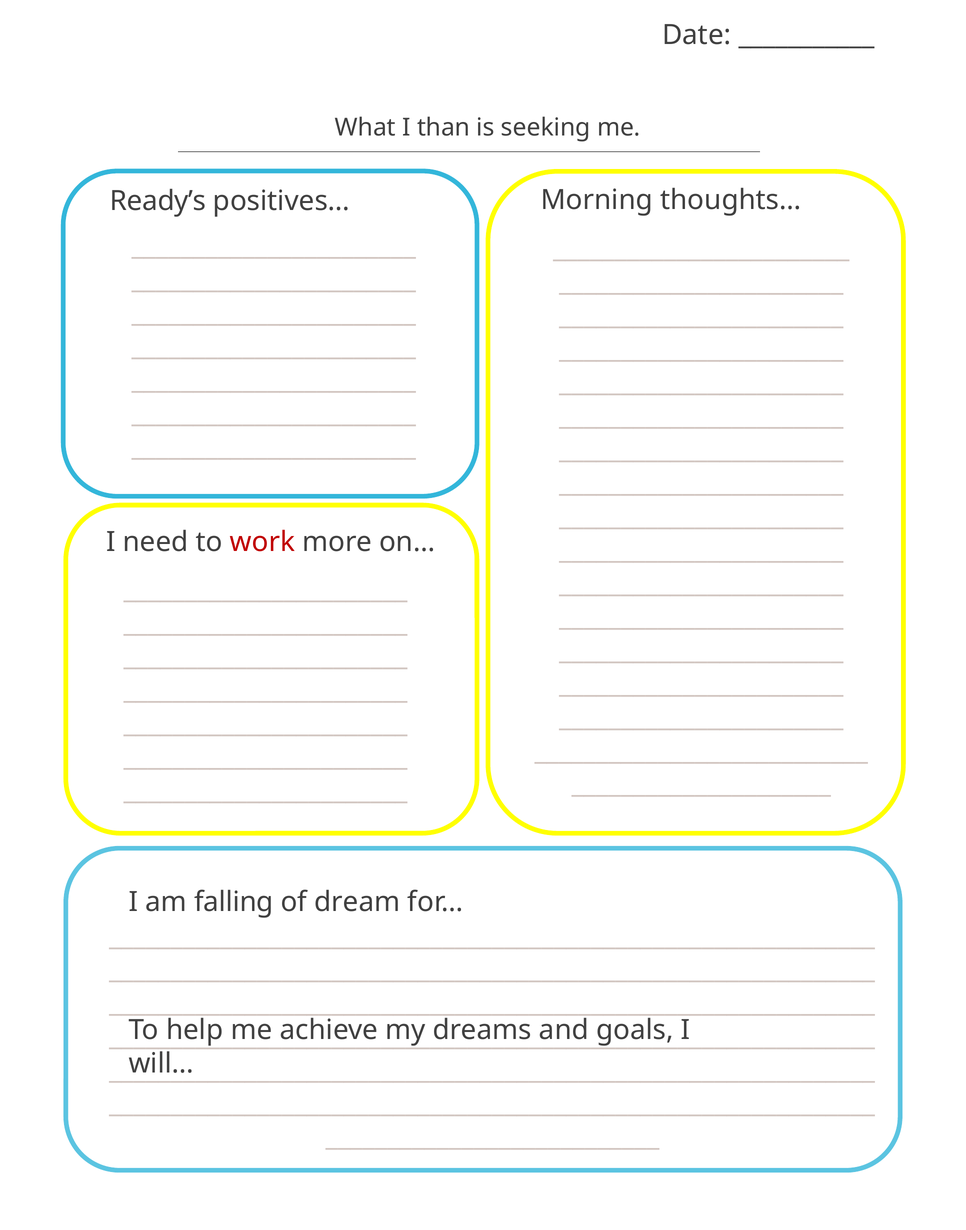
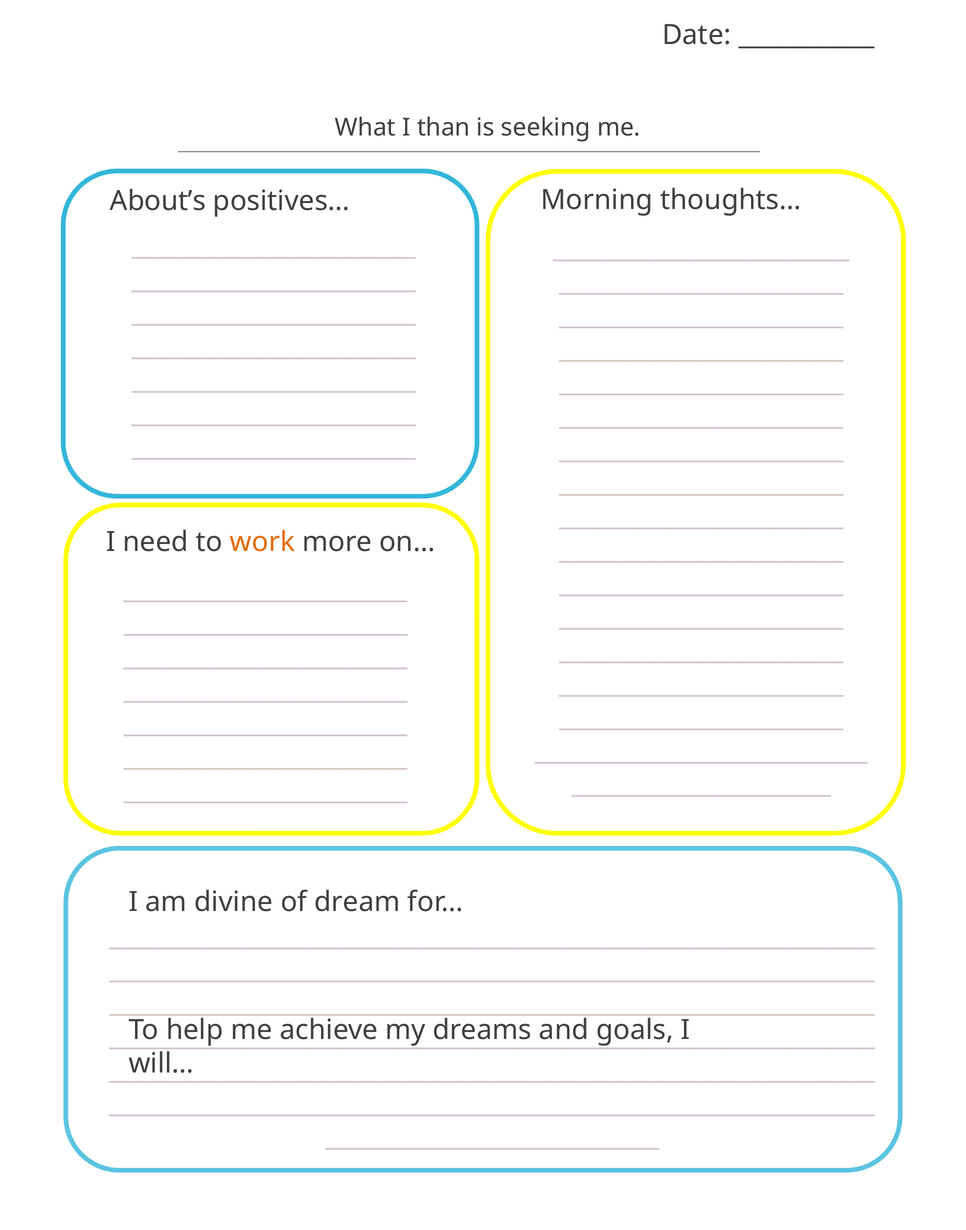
Ready’s: Ready’s -> About’s
work colour: red -> orange
falling: falling -> divine
